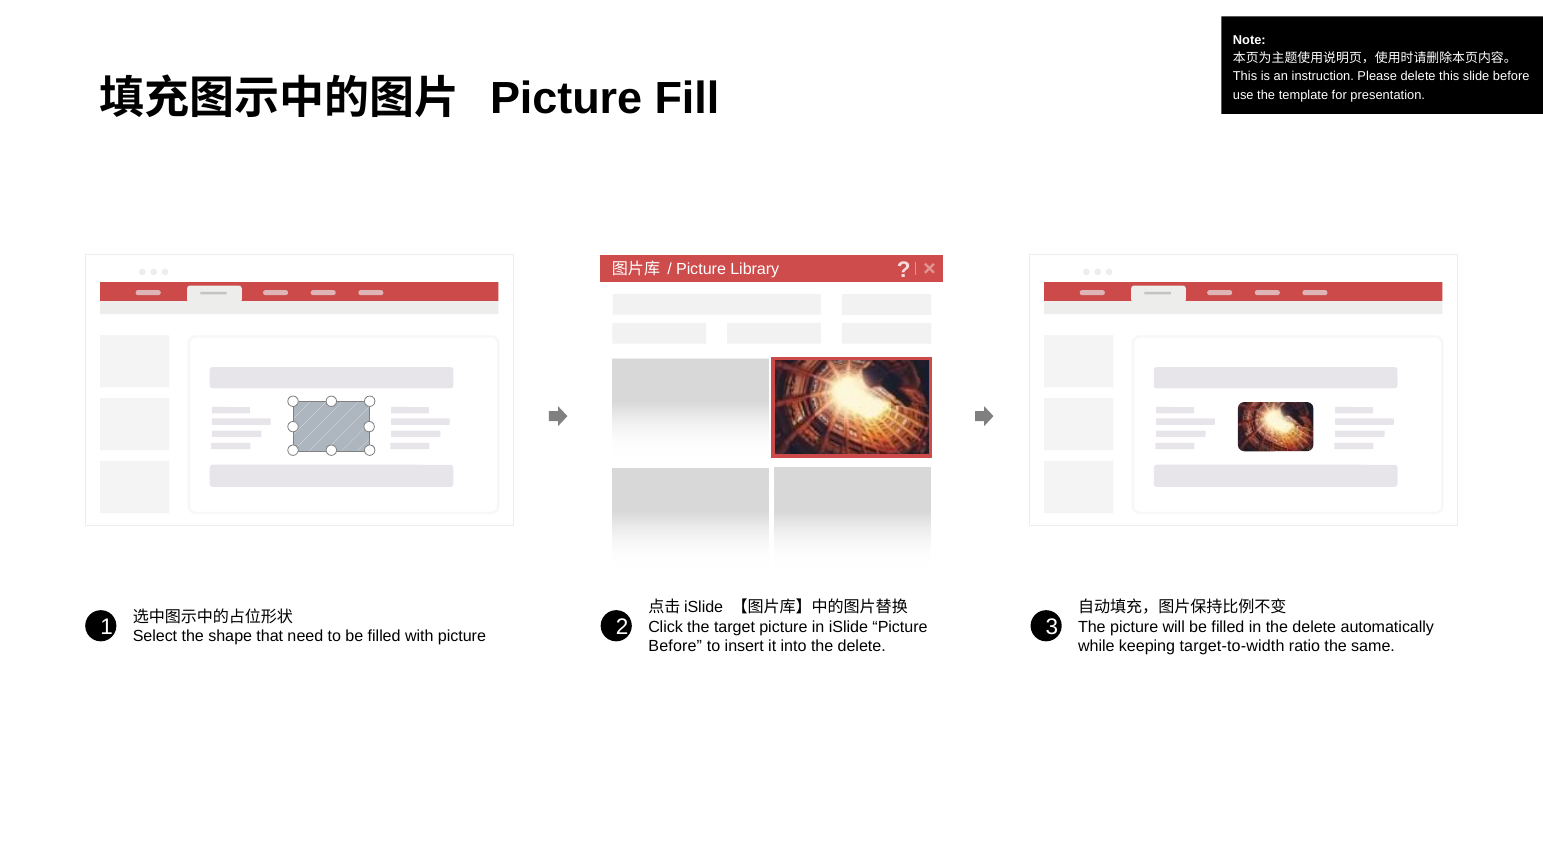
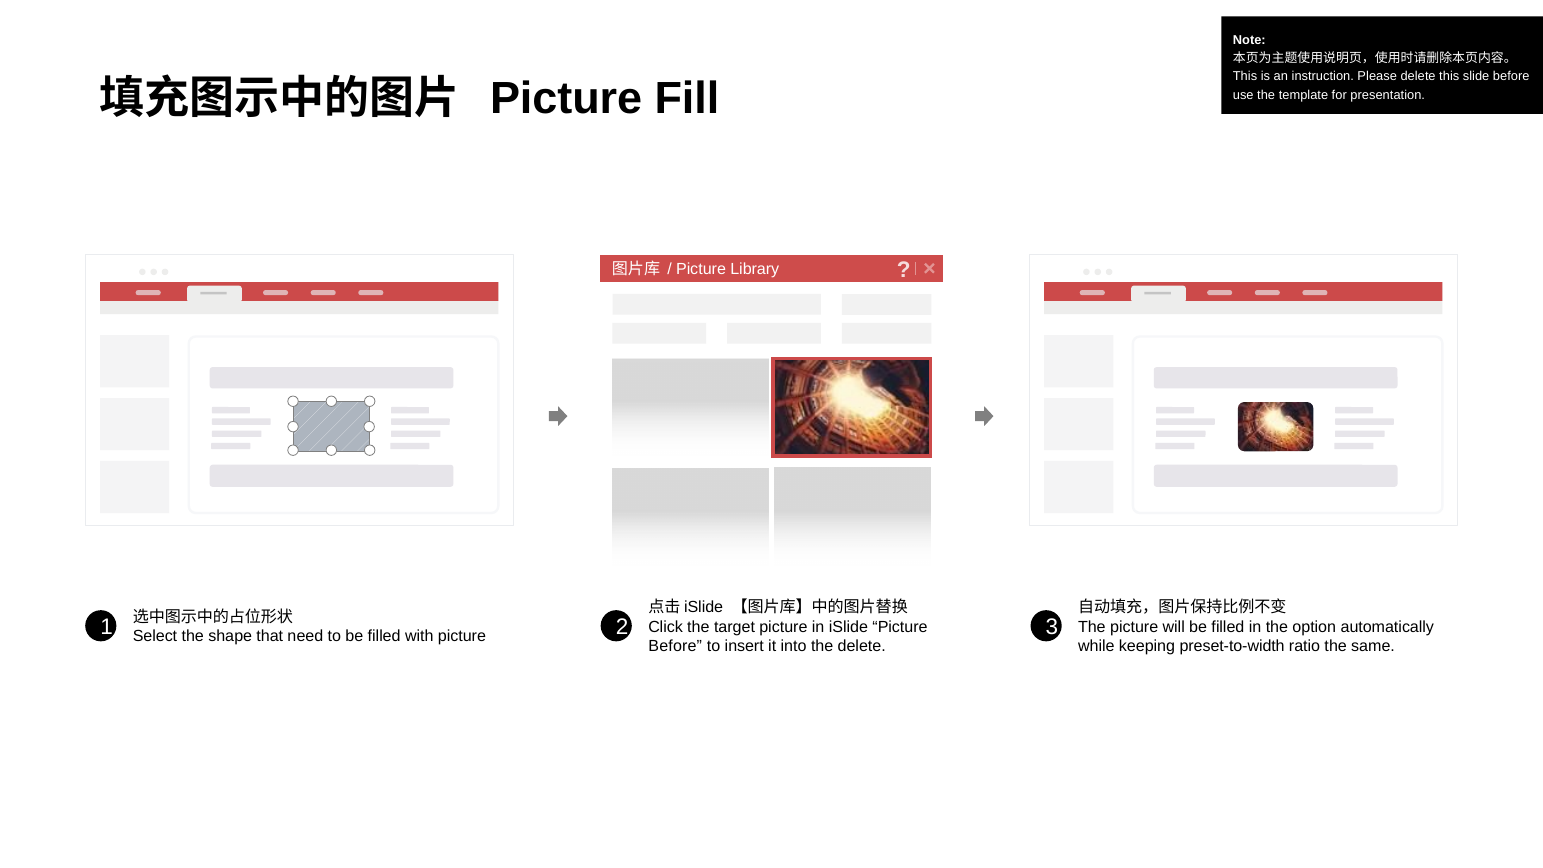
in the delete: delete -> option
target-to-width: target-to-width -> preset-to-width
